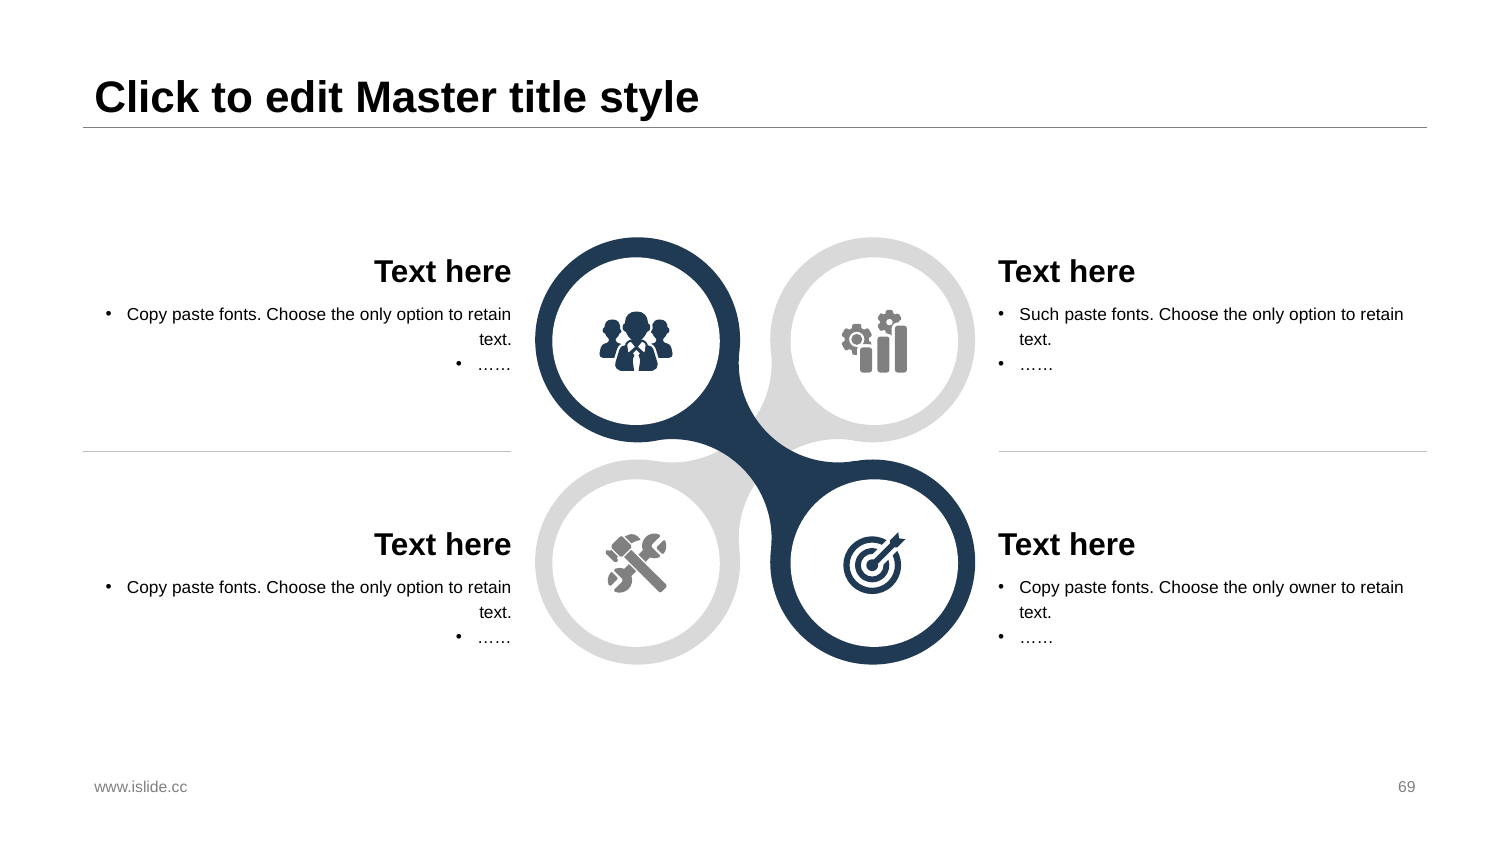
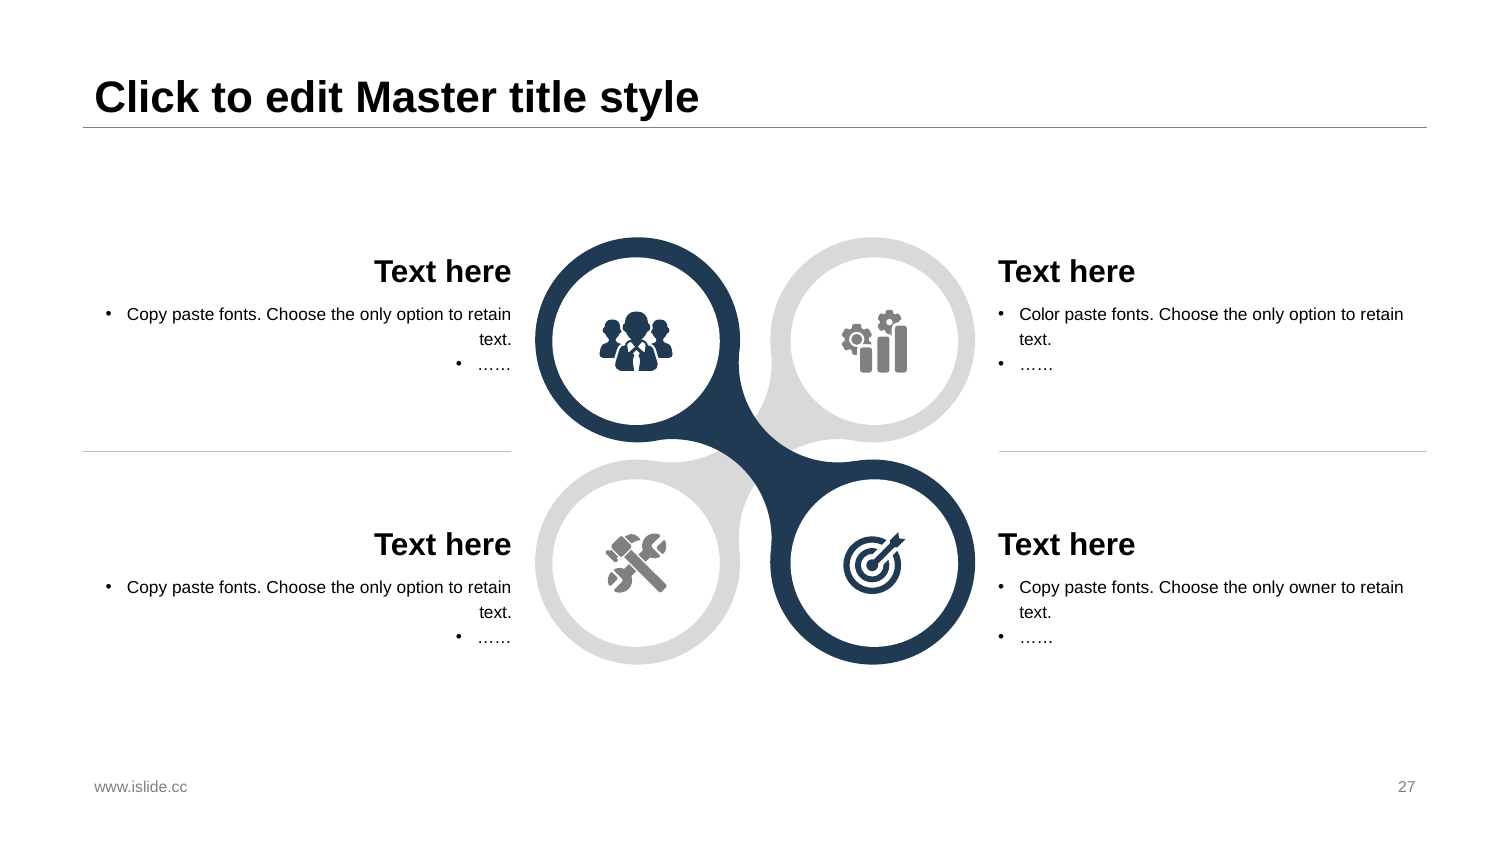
Such: Such -> Color
69: 69 -> 27
